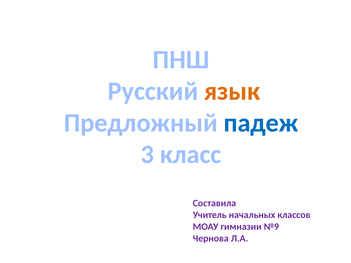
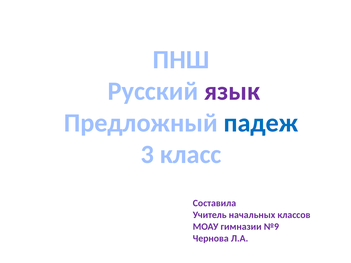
язык colour: orange -> purple
